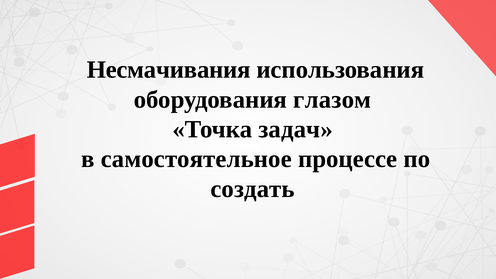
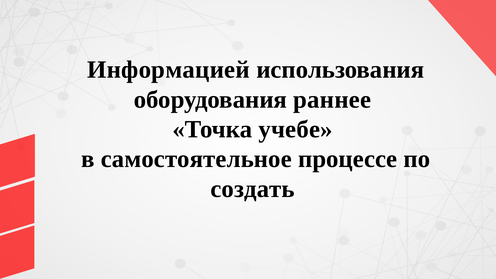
Несмачивания: Несмачивания -> Информацией
глазом: глазом -> раннее
задач: задач -> учебе
